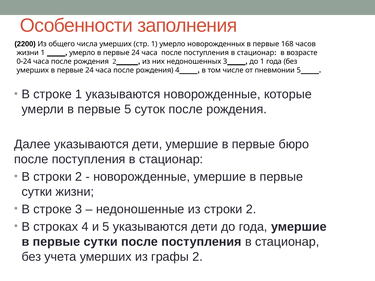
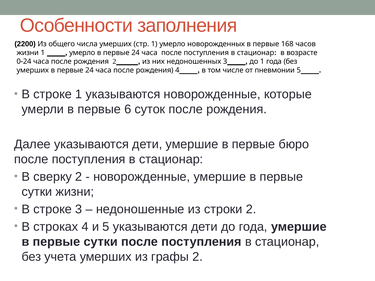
первые 5: 5 -> 6
В строки: строки -> сверку
